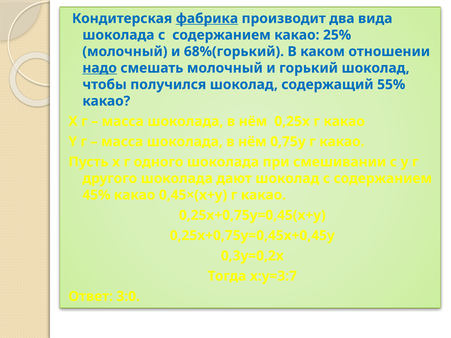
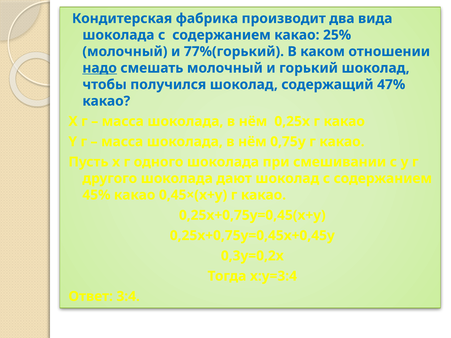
фабрика underline: present -> none
68%(горький: 68%(горький -> 77%(горький
55%: 55% -> 47%
x:y=3:7: x:y=3:7 -> x:y=3:4
3:0: 3:0 -> 3:4
